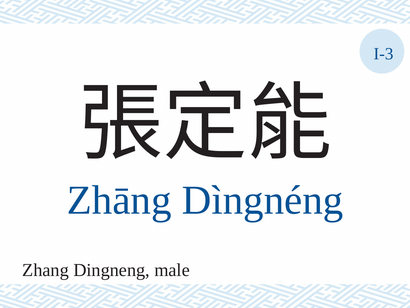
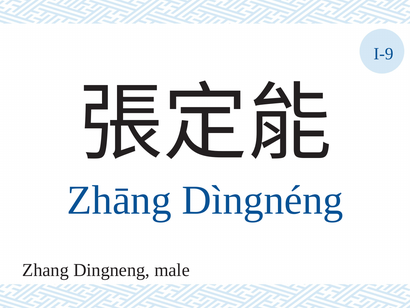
I-3: I-3 -> I-9
